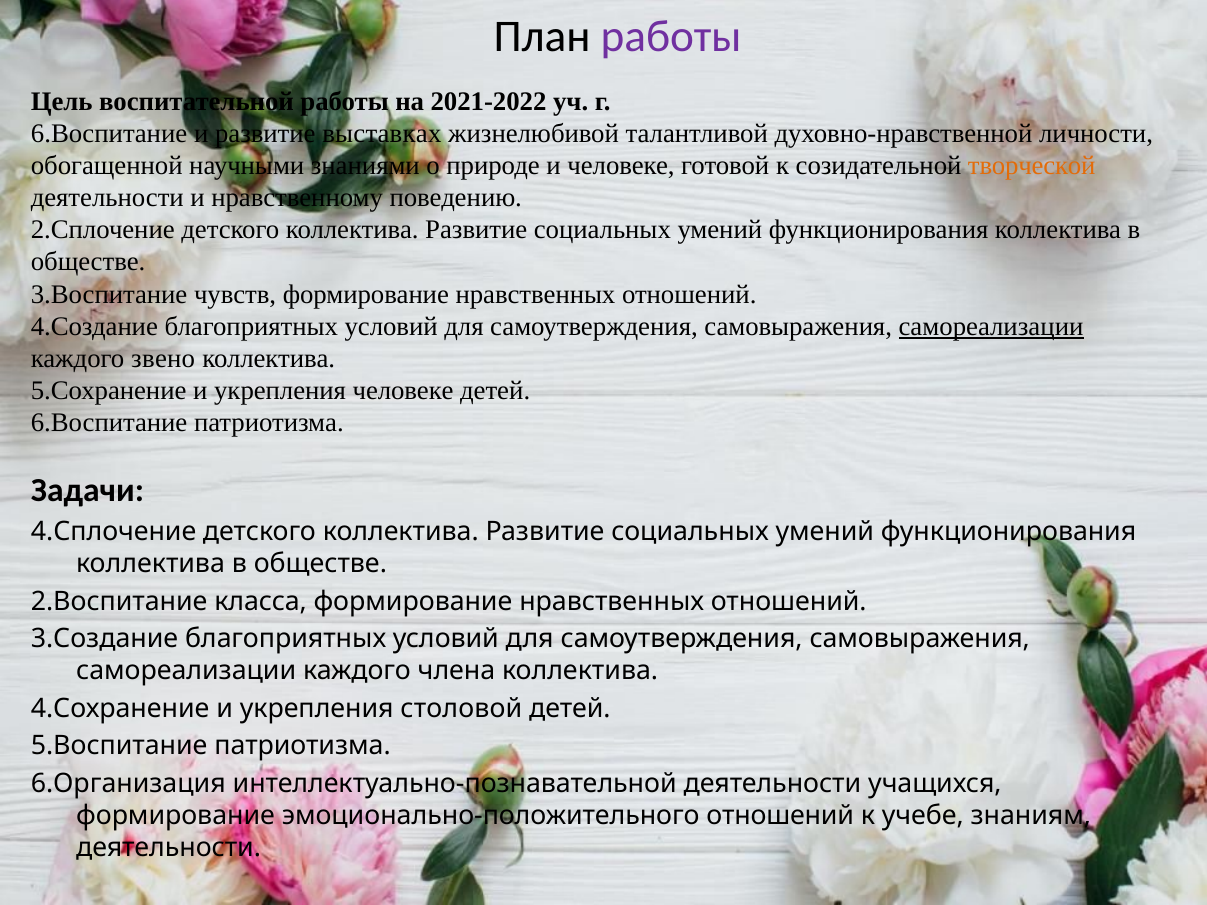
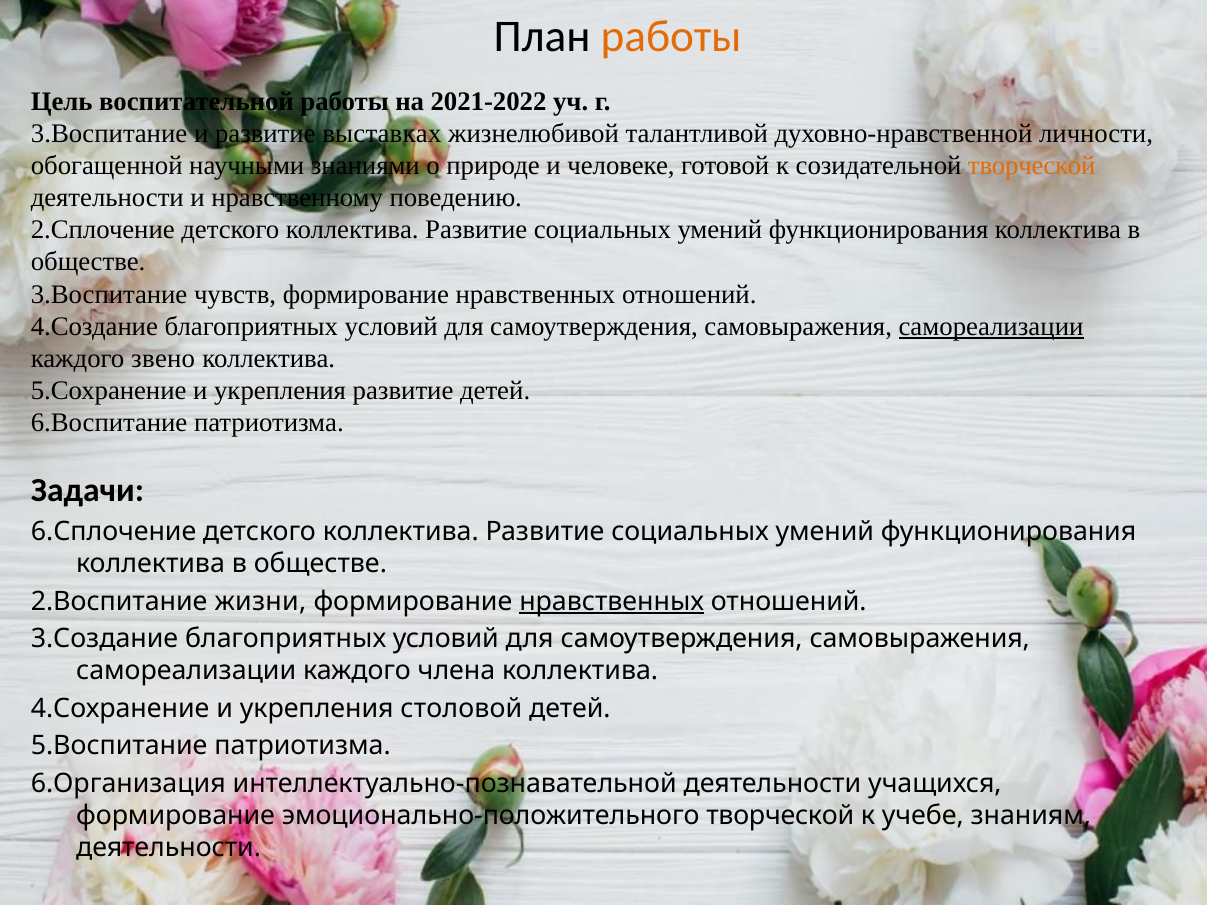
работы at (671, 36) colour: purple -> orange
6.Воспитание at (109, 134): 6.Воспитание -> 3.Воспитание
укрепления человеке: человеке -> развитие
4.Сплочение: 4.Сплочение -> 6.Сплочение
класса: класса -> жизни
нравственных at (612, 601) underline: none -> present
эмоционально-положительного отношений: отношений -> творческой
